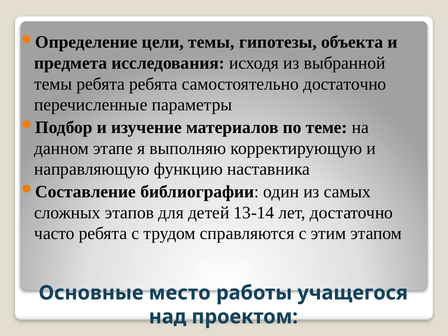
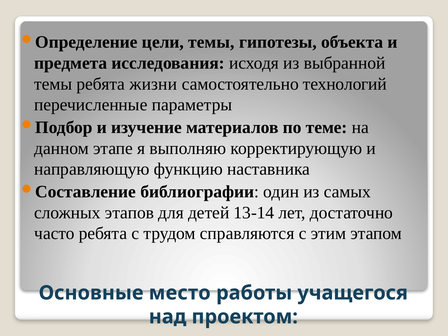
ребята ребята: ребята -> жизни
самостоятельно достаточно: достаточно -> технологий
